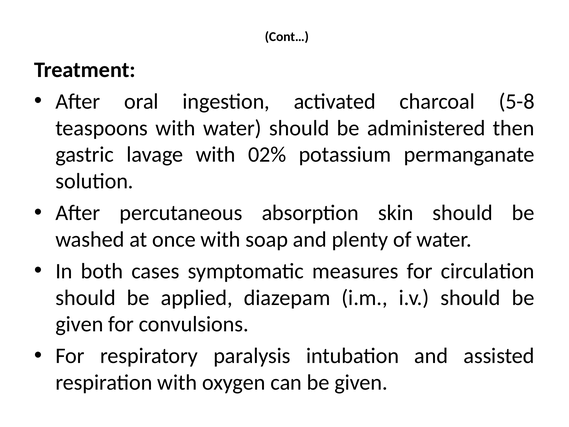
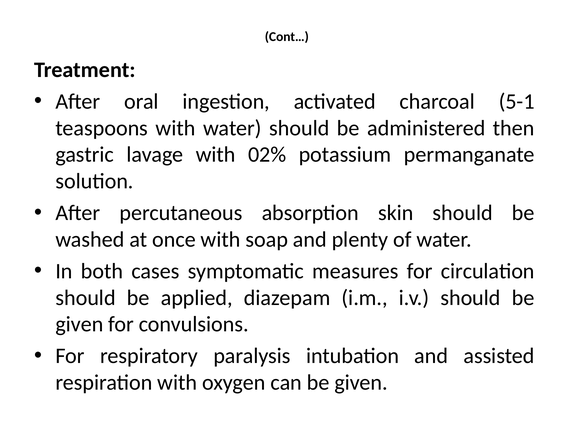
5-8: 5-8 -> 5-1
